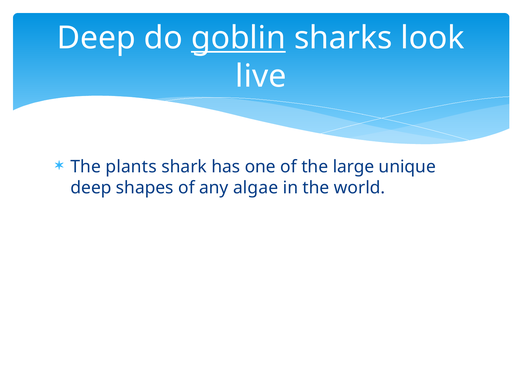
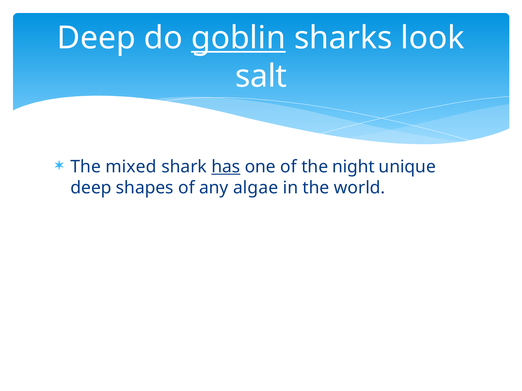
live: live -> salt
plants: plants -> mixed
has underline: none -> present
large: large -> night
